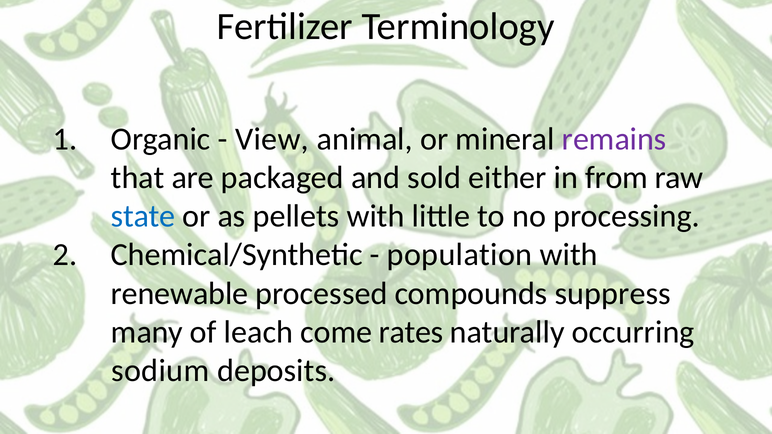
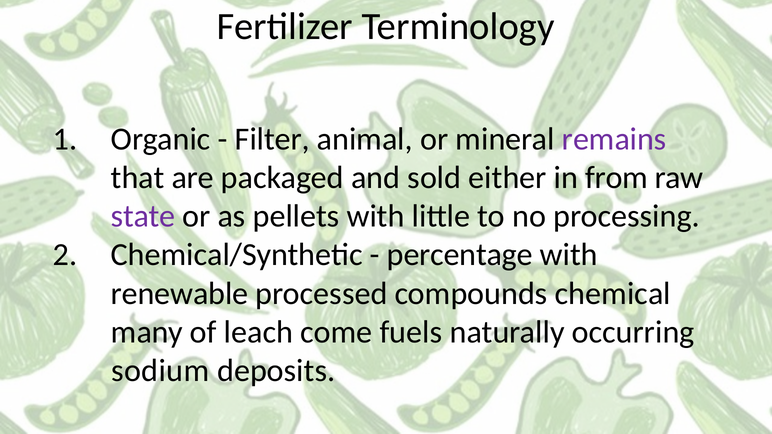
View: View -> Filter
state colour: blue -> purple
population: population -> percentage
suppress: suppress -> chemical
rates: rates -> fuels
